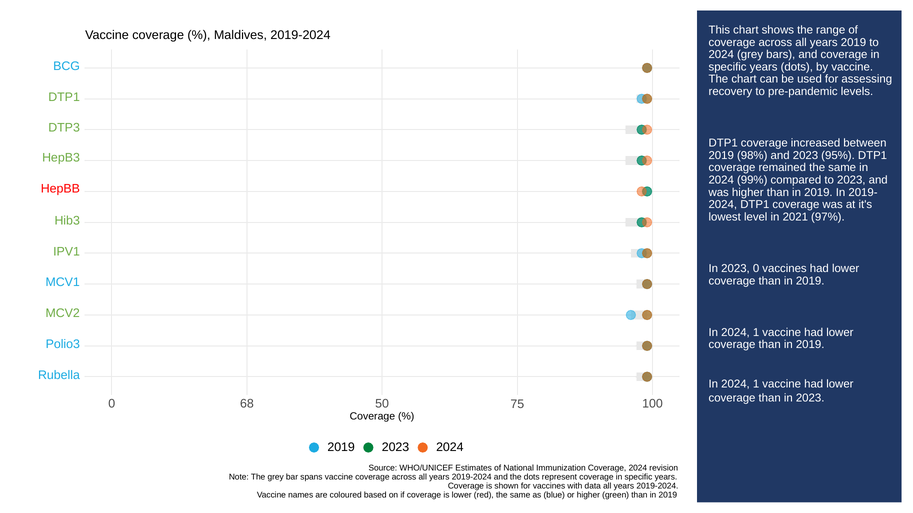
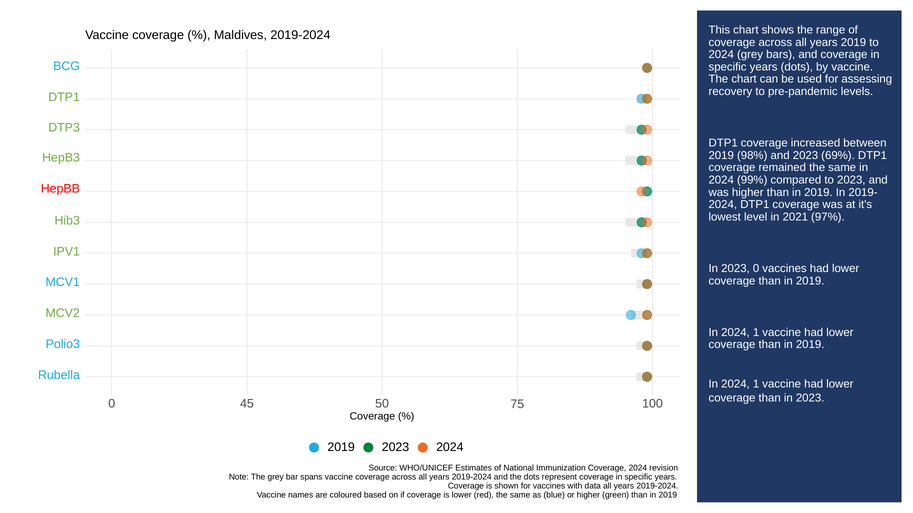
95%: 95% -> 69%
68: 68 -> 45
